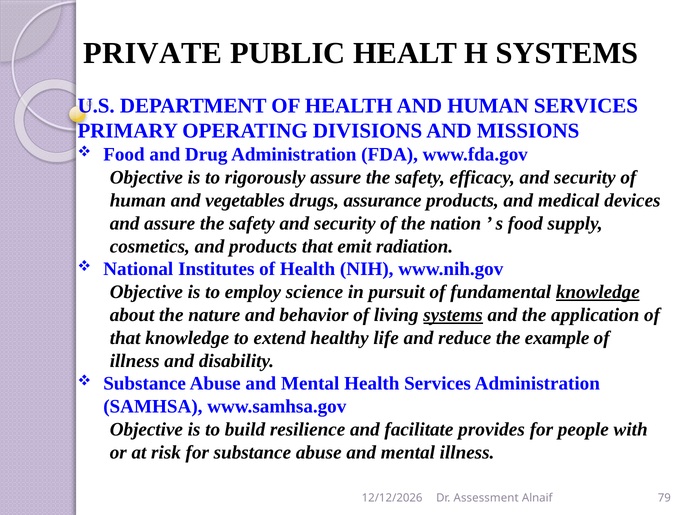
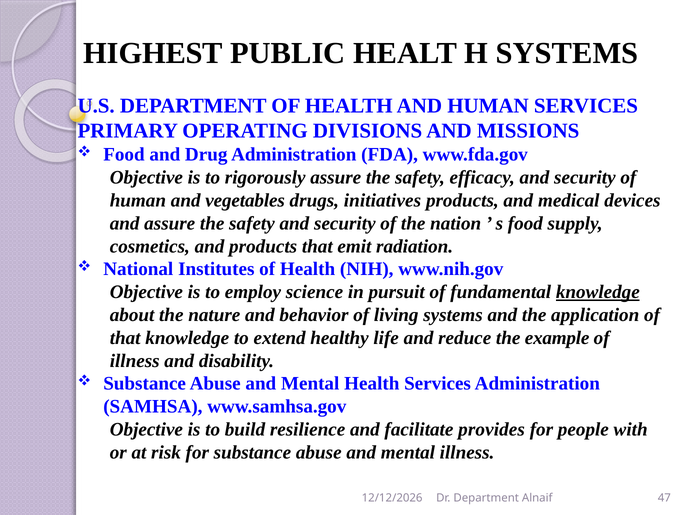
PRIVATE: PRIVATE -> HIGHEST
assurance: assurance -> initiatives
systems at (453, 315) underline: present -> none
Dr Assessment: Assessment -> Department
79: 79 -> 47
